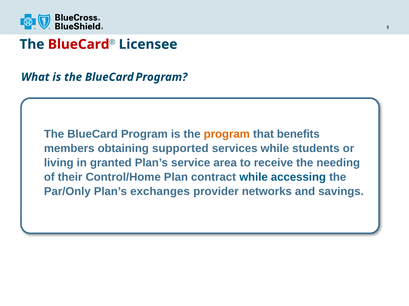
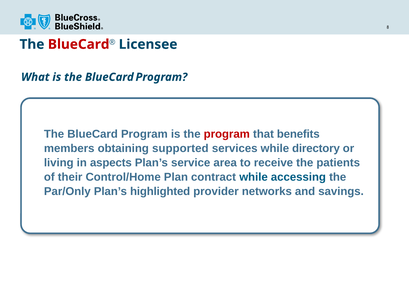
program at (227, 134) colour: orange -> red
students: students -> directory
granted: granted -> aspects
needing: needing -> patients
exchanges: exchanges -> highlighted
